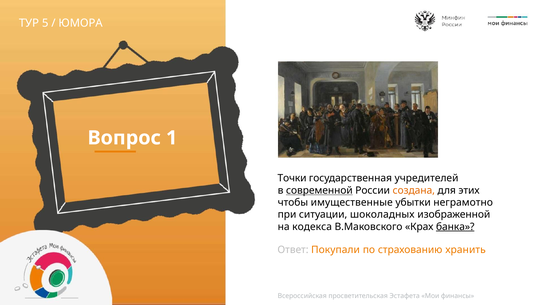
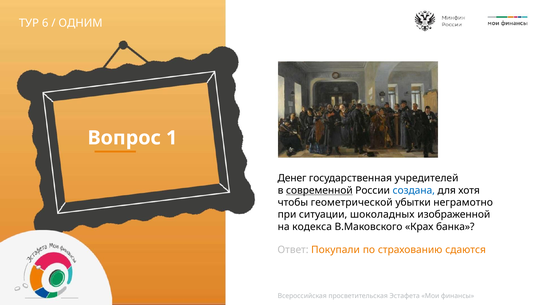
5: 5 -> 6
ЮМОРА: ЮМОРА -> ОДНИМ
Точки: Точки -> Денег
создана colour: orange -> blue
этих: этих -> хотя
имущественные: имущественные -> геометрической
банка underline: present -> none
хранить: хранить -> сдаются
